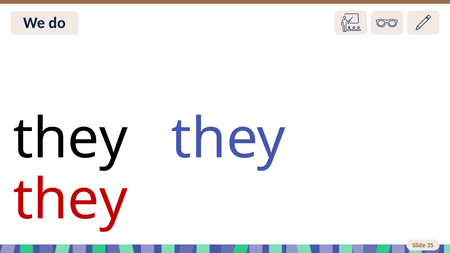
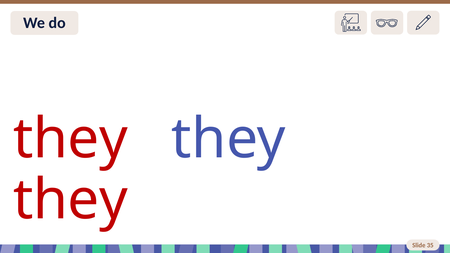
they at (70, 139) colour: black -> red
